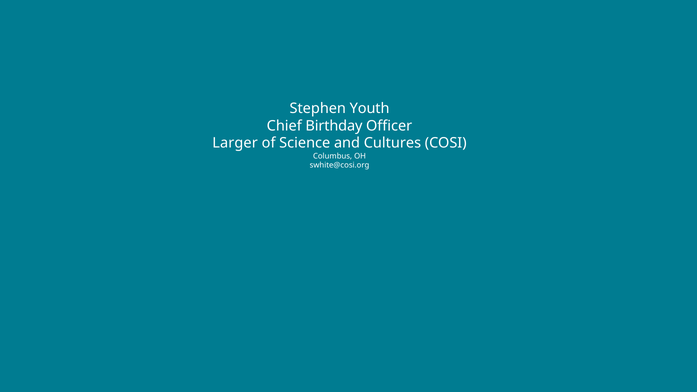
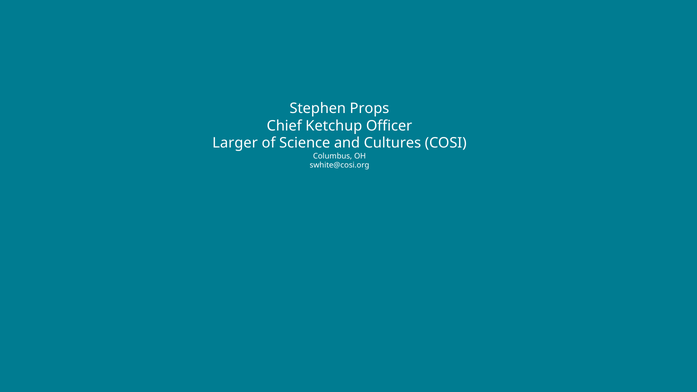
Youth: Youth -> Props
Birthday: Birthday -> Ketchup
